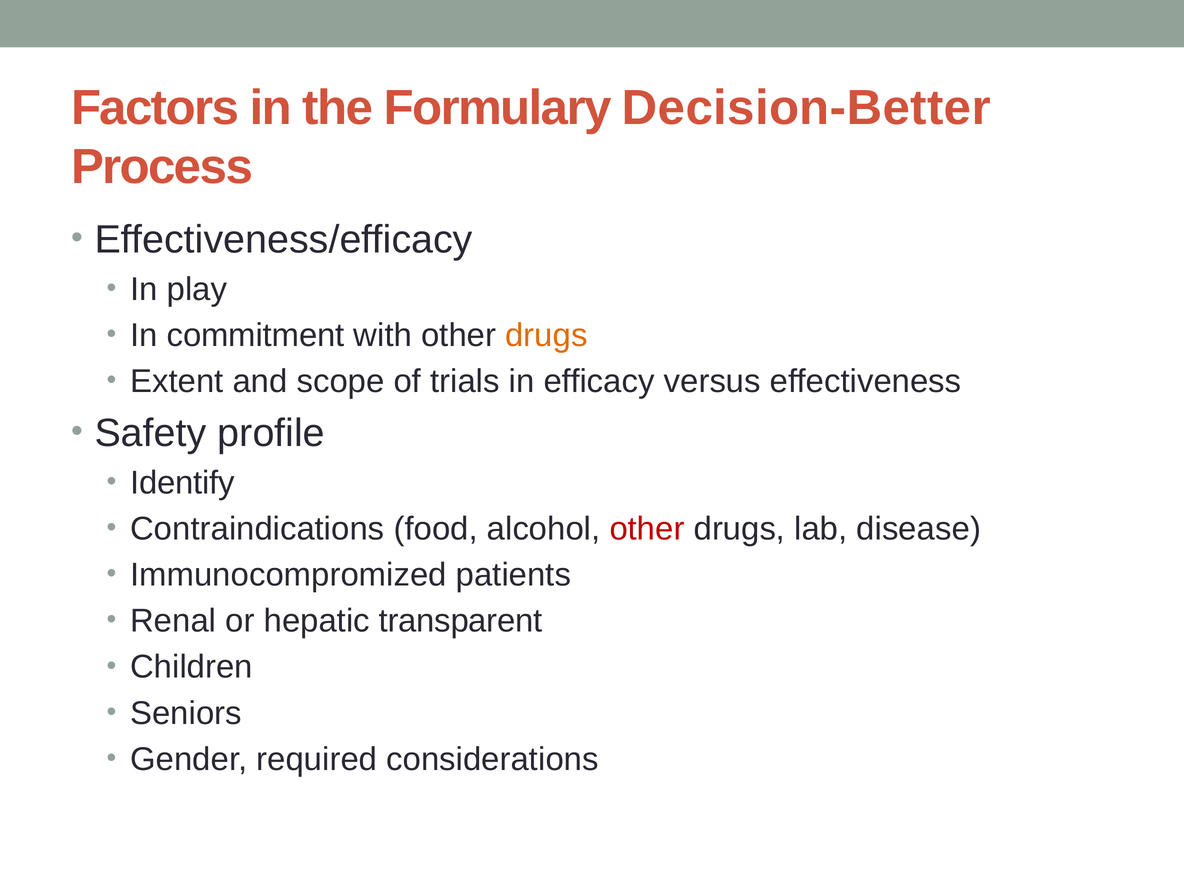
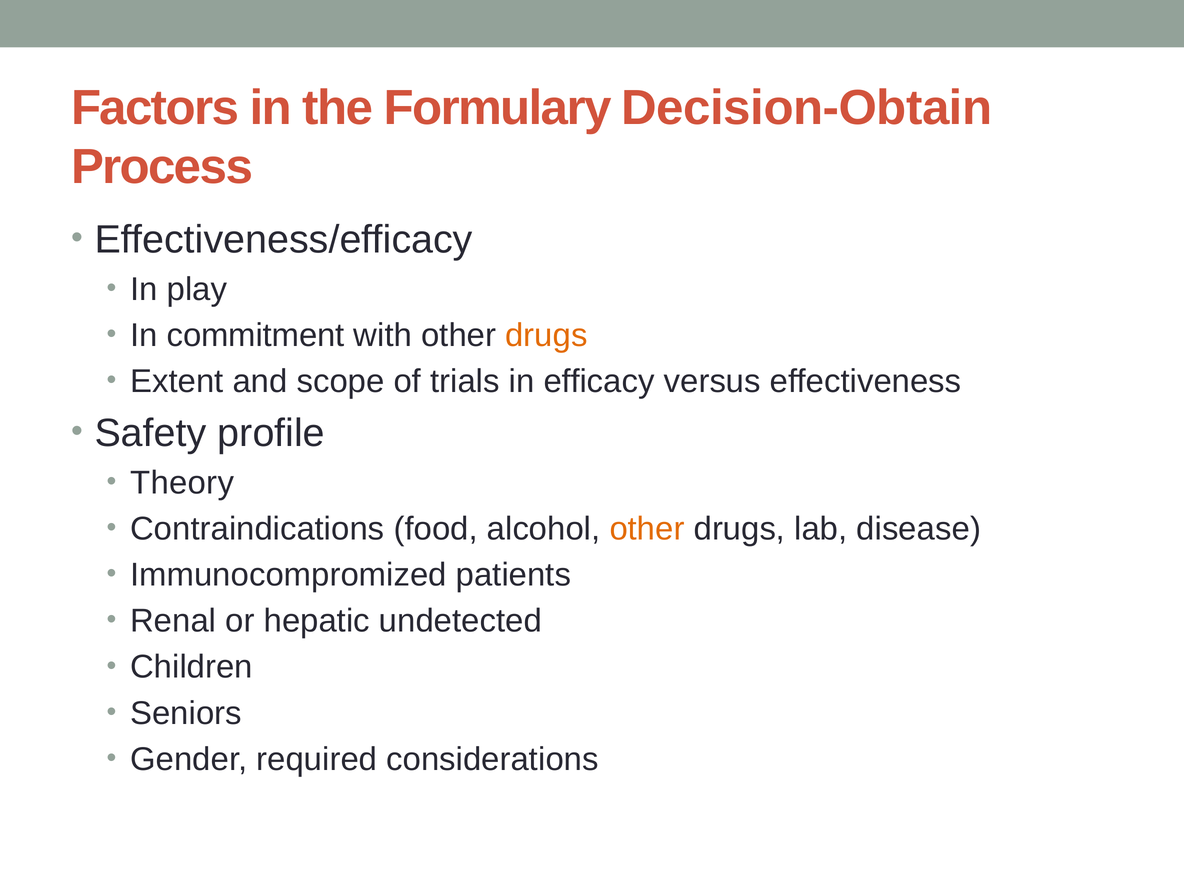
Decision-Better: Decision-Better -> Decision-Obtain
Identify: Identify -> Theory
other at (647, 529) colour: red -> orange
transparent: transparent -> undetected
